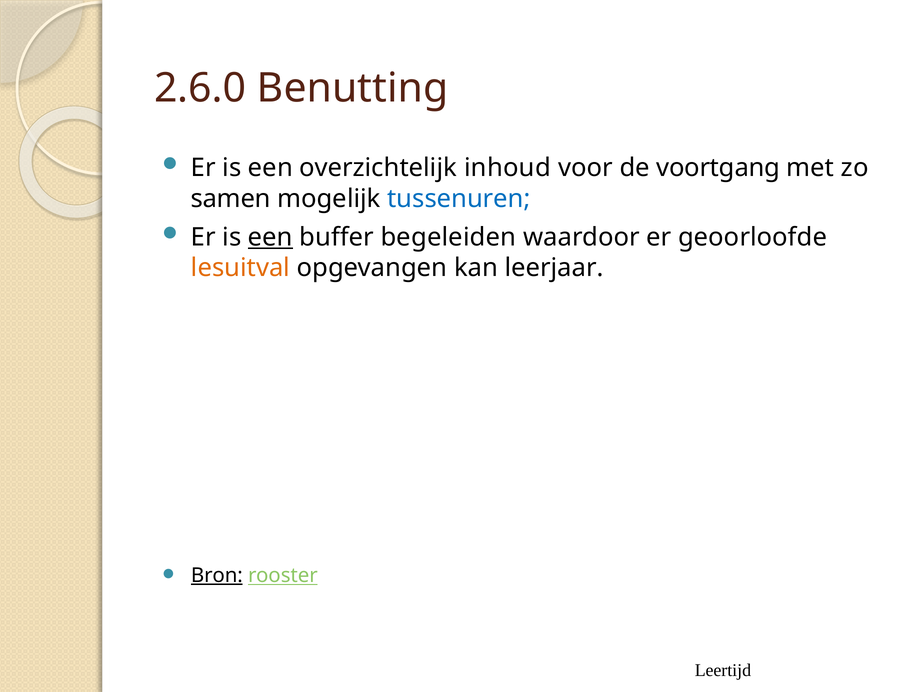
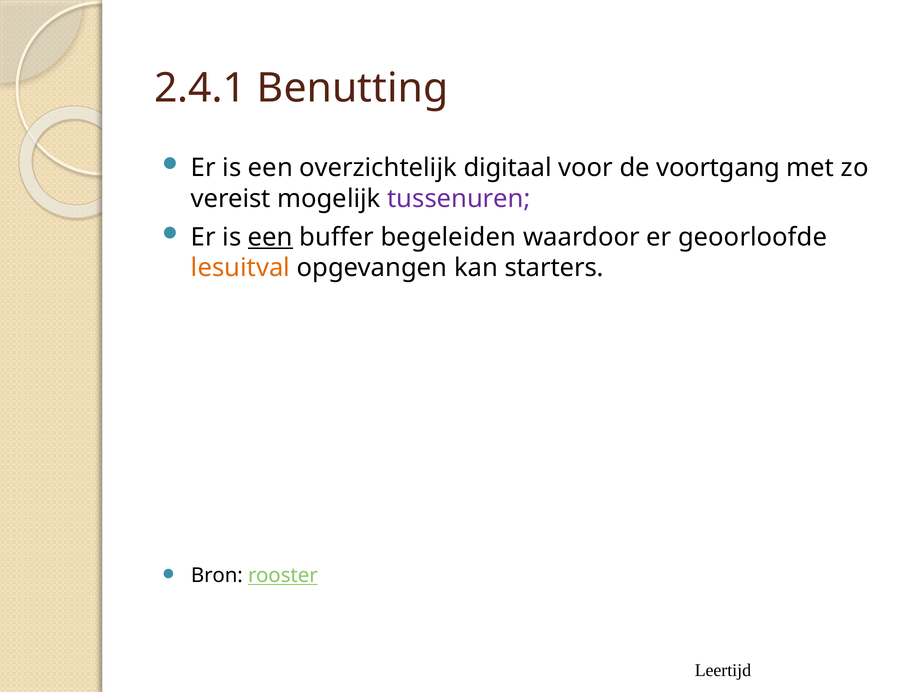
2.6.0: 2.6.0 -> 2.4.1
inhoud: inhoud -> digitaal
samen: samen -> vereist
tussenuren colour: blue -> purple
leerjaar: leerjaar -> starters
Bron underline: present -> none
